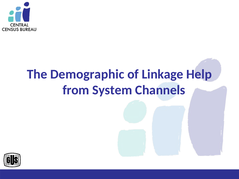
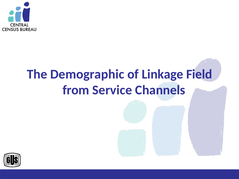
Help: Help -> Field
System: System -> Service
